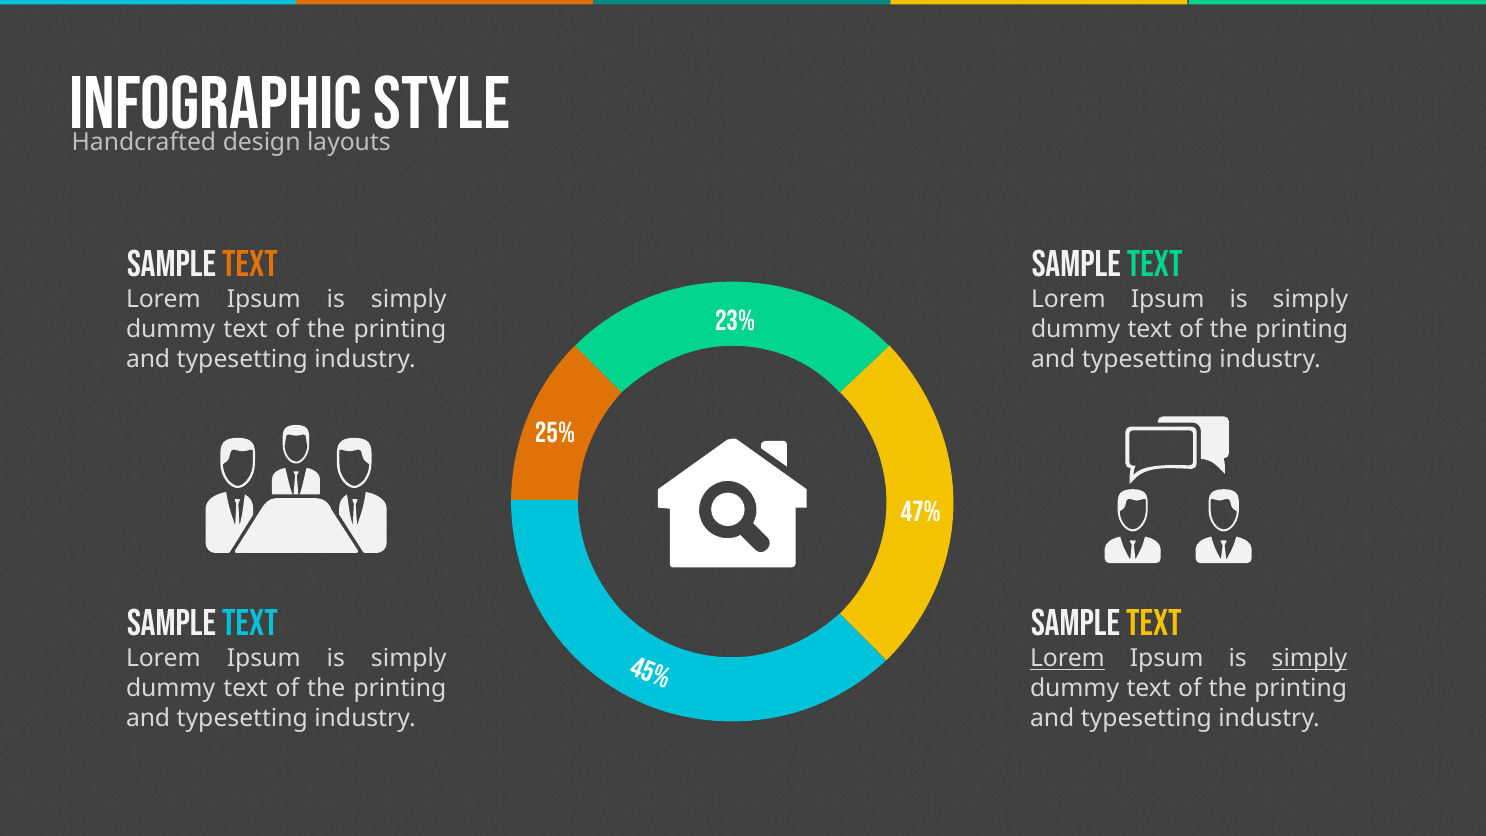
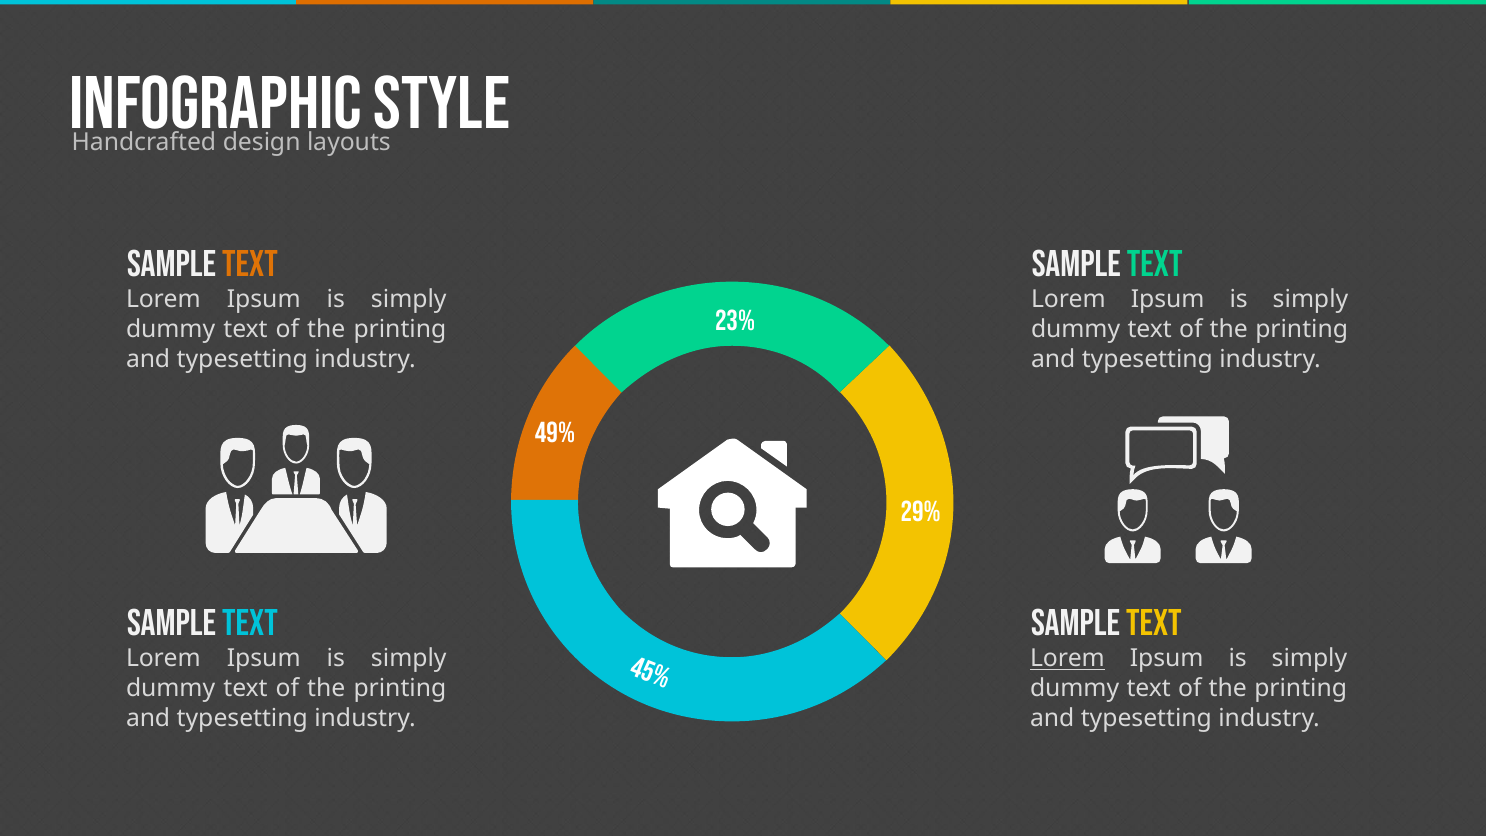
25%: 25% -> 49%
47%: 47% -> 29%
simply at (1309, 659) underline: present -> none
